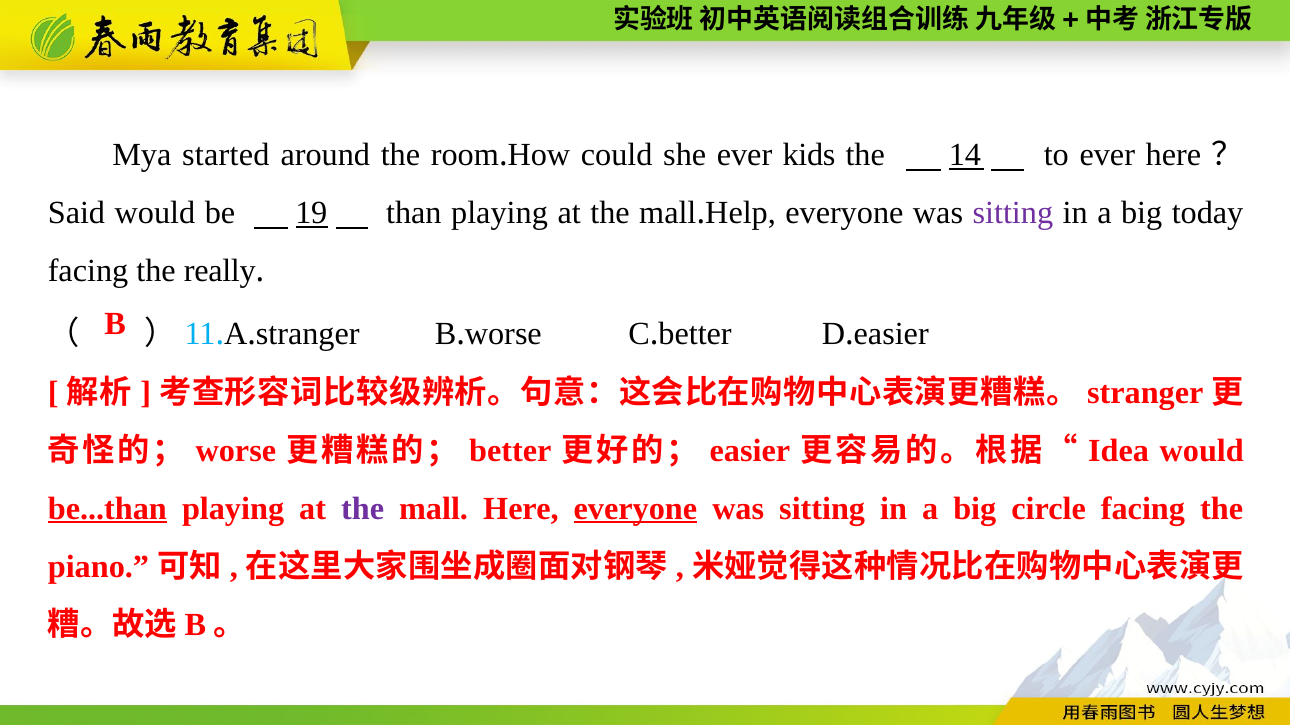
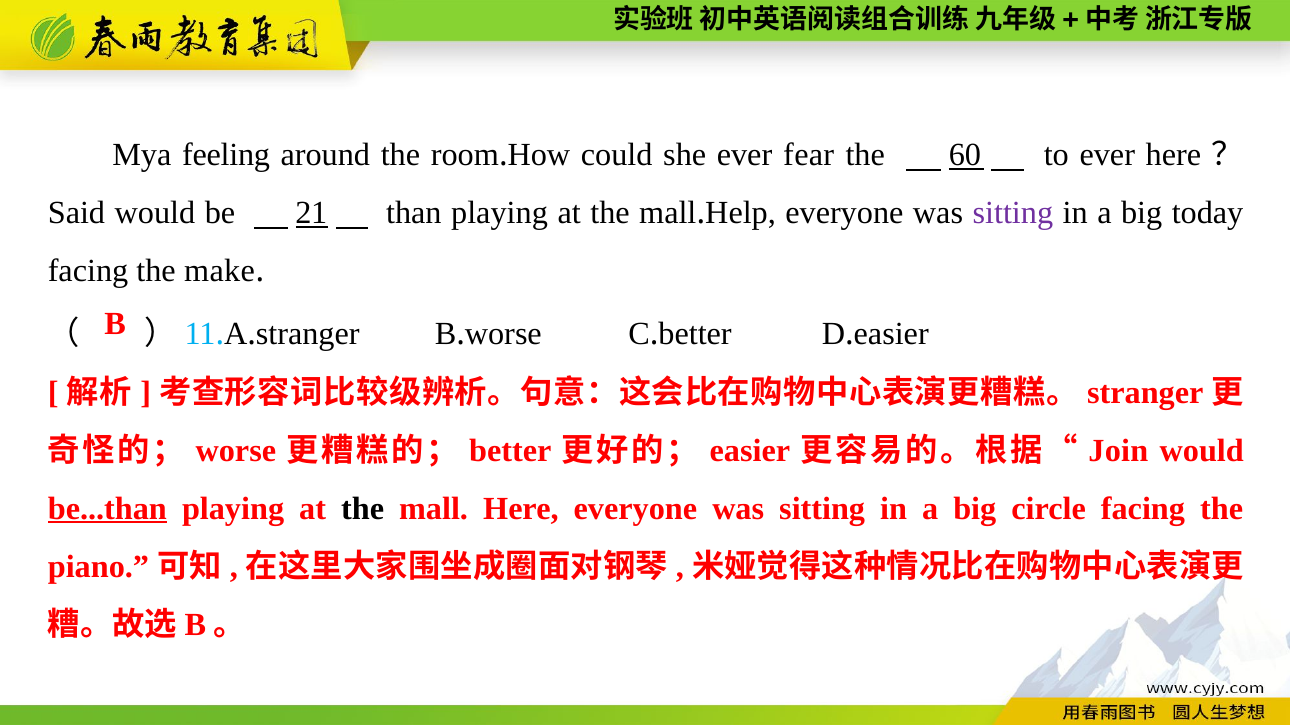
started: started -> feeling
kids: kids -> fear
14: 14 -> 60
19: 19 -> 21
really: really -> make
Idea: Idea -> Join
the at (363, 509) colour: purple -> black
everyone at (635, 509) underline: present -> none
